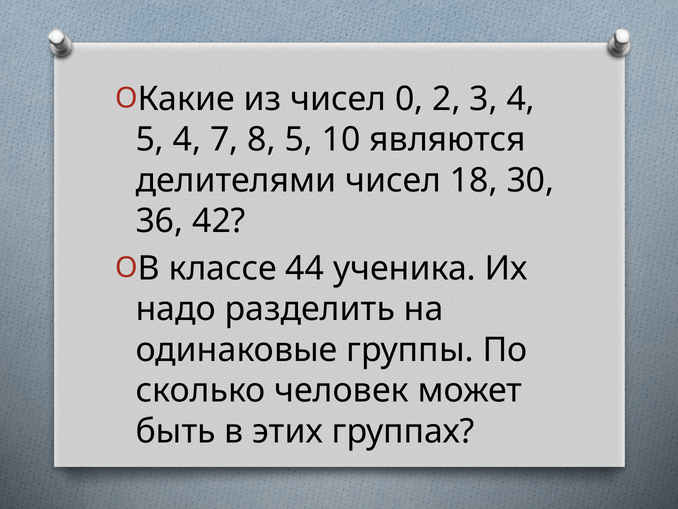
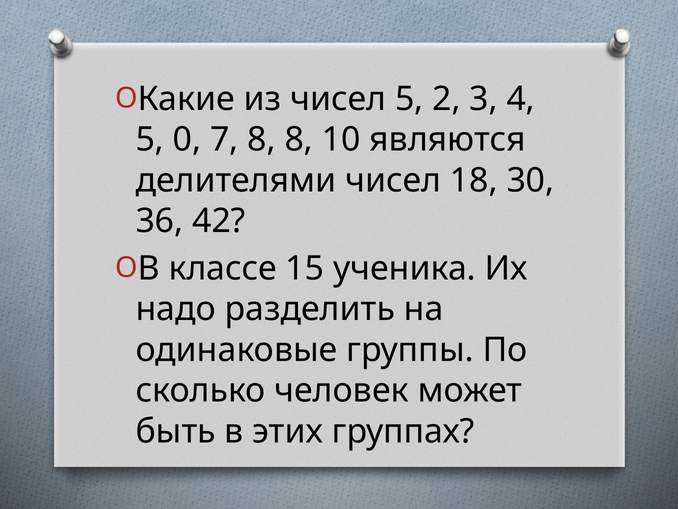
чисел 0: 0 -> 5
5 4: 4 -> 0
8 5: 5 -> 8
44: 44 -> 15
